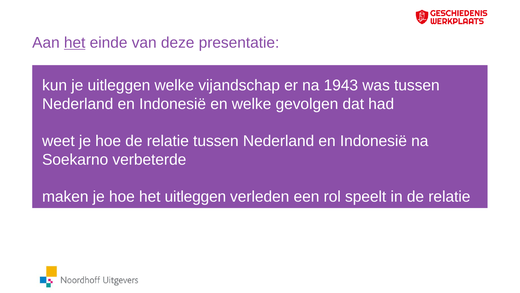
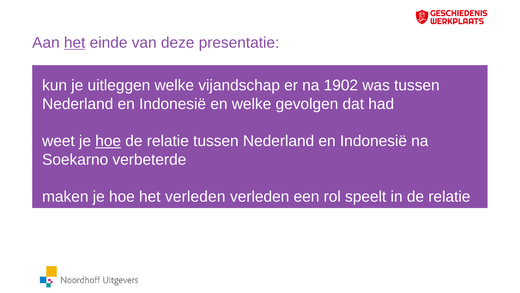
1943: 1943 -> 1902
hoe at (108, 141) underline: none -> present
het uitleggen: uitleggen -> verleden
